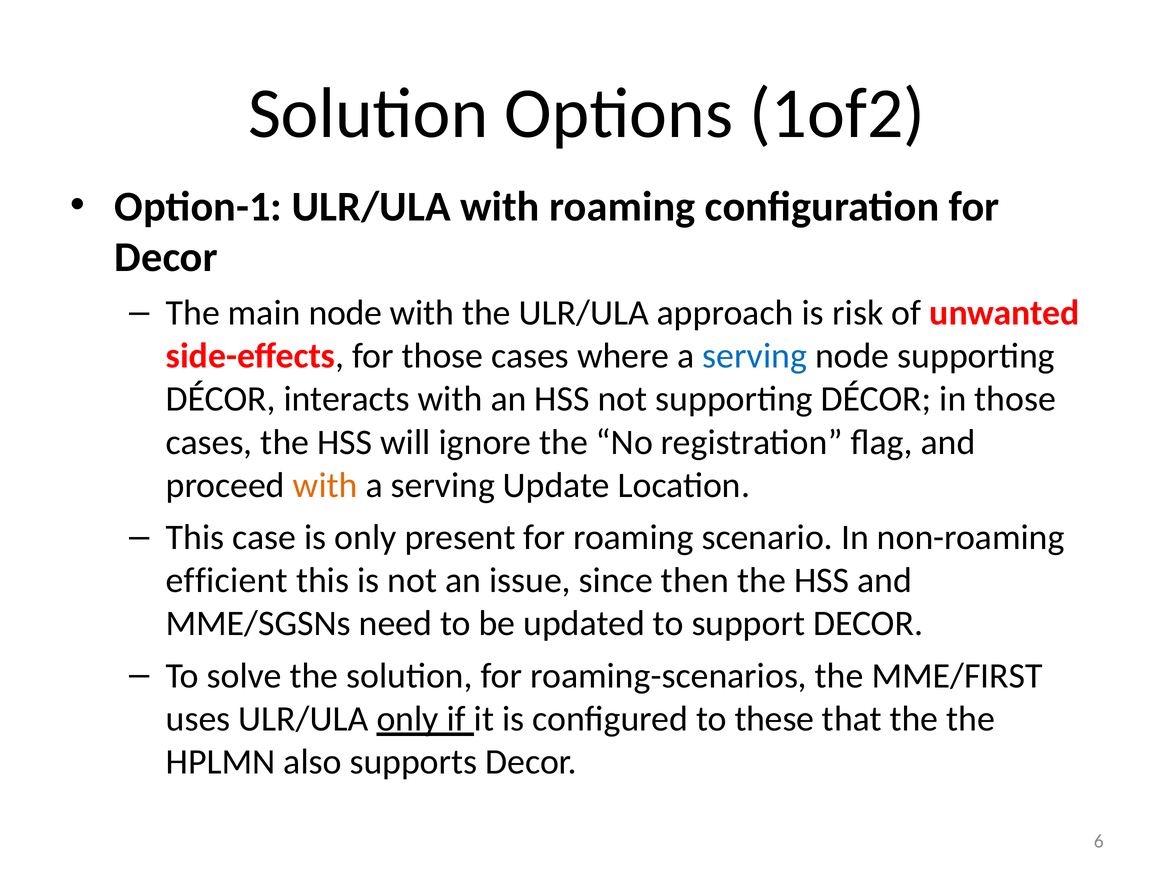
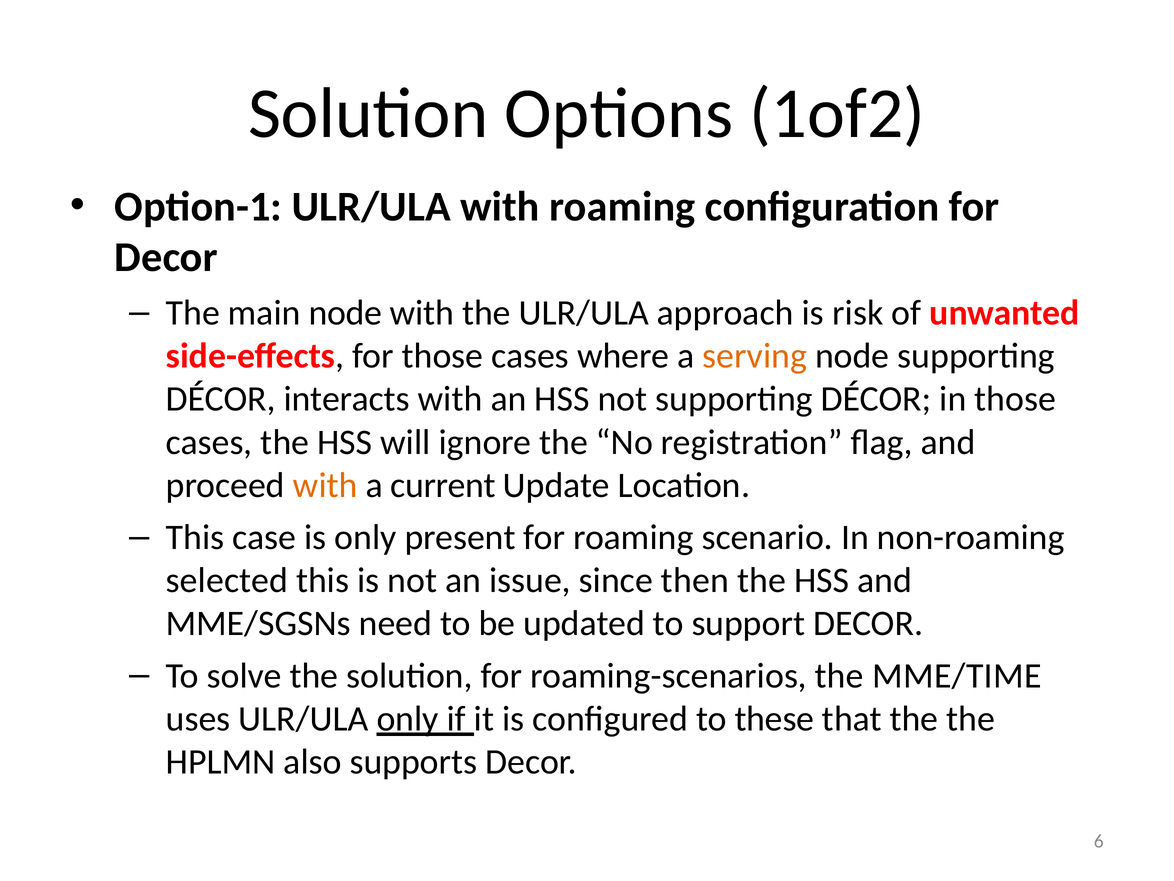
serving at (755, 356) colour: blue -> orange
serving at (443, 485): serving -> current
efficient: efficient -> selected
MME/FIRST: MME/FIRST -> MME/TIME
